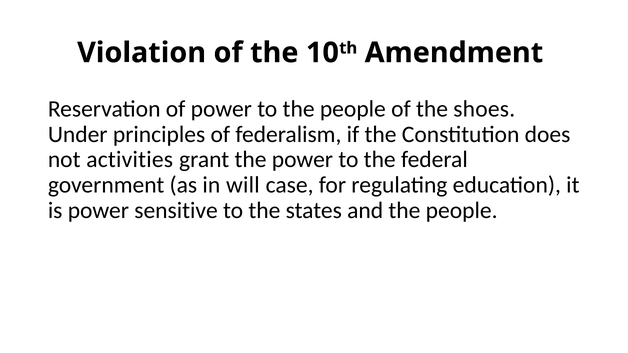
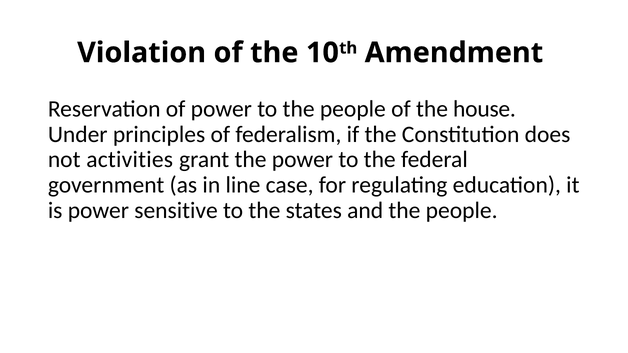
shoes: shoes -> house
will: will -> line
